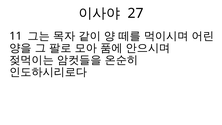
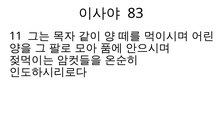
27: 27 -> 83
